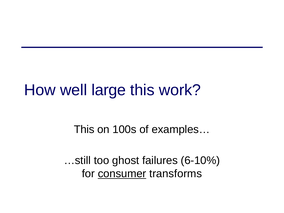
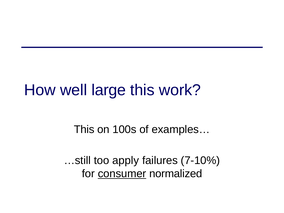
ghost: ghost -> apply
6-10%: 6-10% -> 7-10%
transforms: transforms -> normalized
